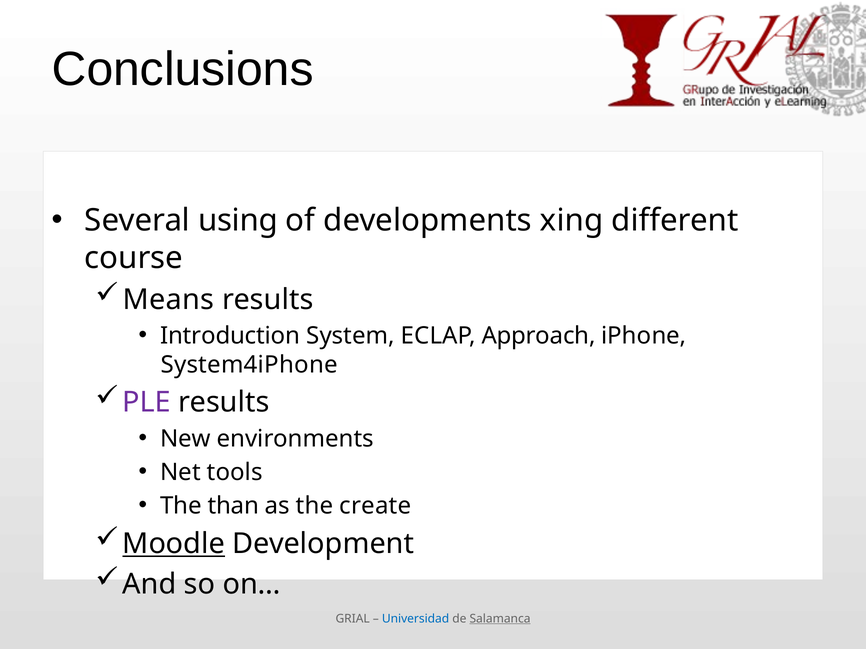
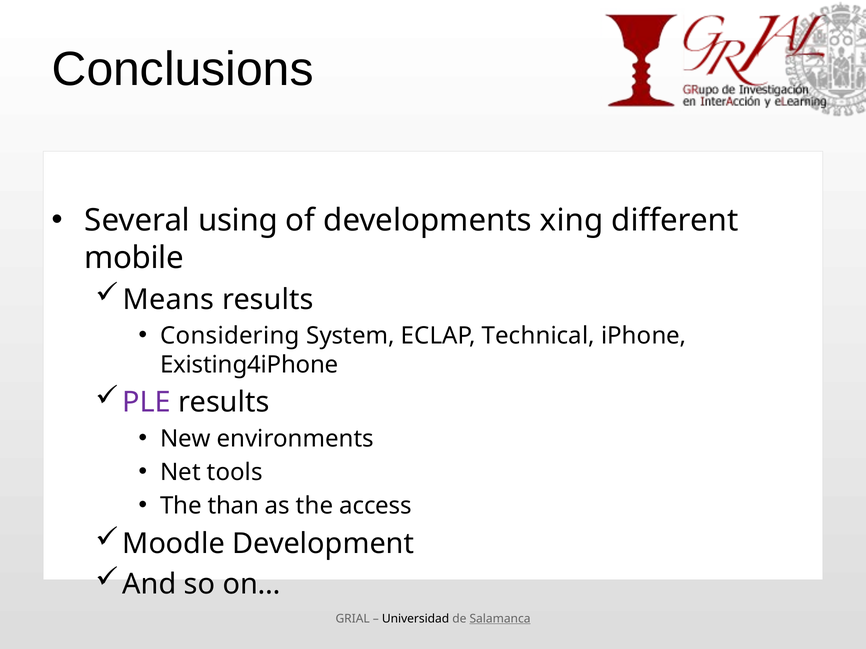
course: course -> mobile
Introduction: Introduction -> Considering
Approach: Approach -> Technical
System4iPhone: System4iPhone -> Existing4iPhone
create: create -> access
Moodle underline: present -> none
Universidad colour: blue -> black
